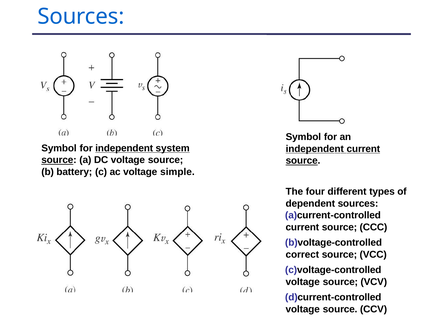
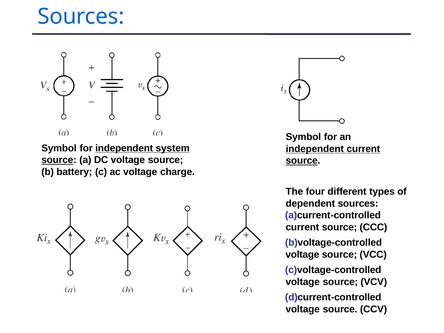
simple: simple -> charge
correct at (302, 254): correct -> voltage
